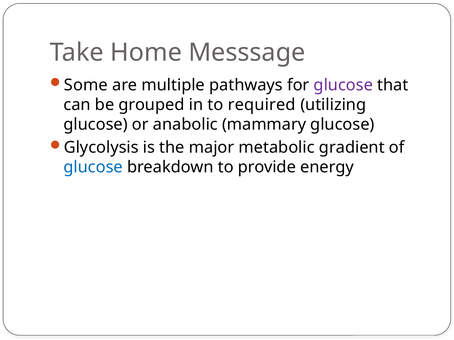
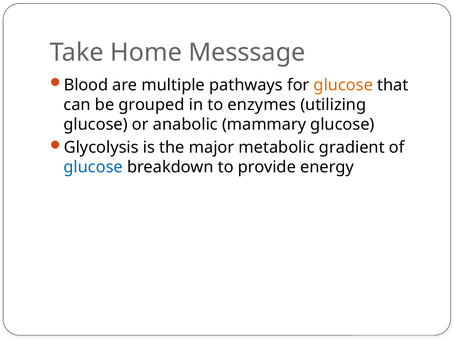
Some: Some -> Blood
glucose at (343, 85) colour: purple -> orange
required: required -> enzymes
